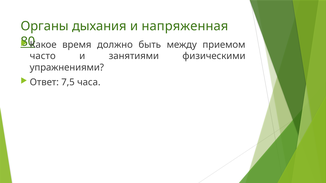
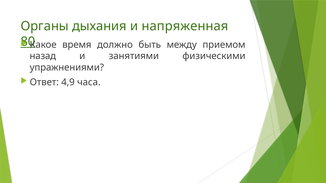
часто: часто -> назад
7,5: 7,5 -> 4,9
